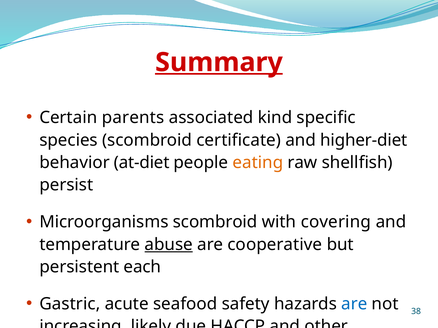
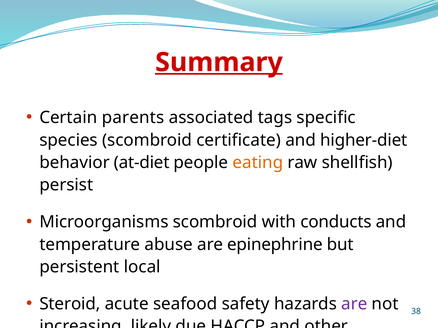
kind: kind -> tags
covering: covering -> conducts
abuse underline: present -> none
cooperative: cooperative -> epinephrine
each: each -> local
Gastric: Gastric -> Steroid
are at (354, 304) colour: blue -> purple
